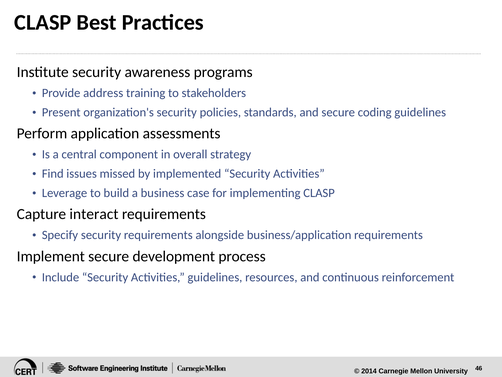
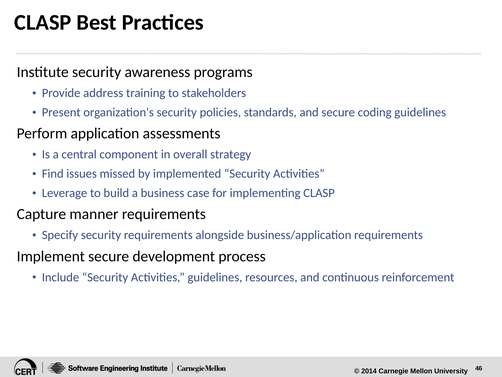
interact: interact -> manner
